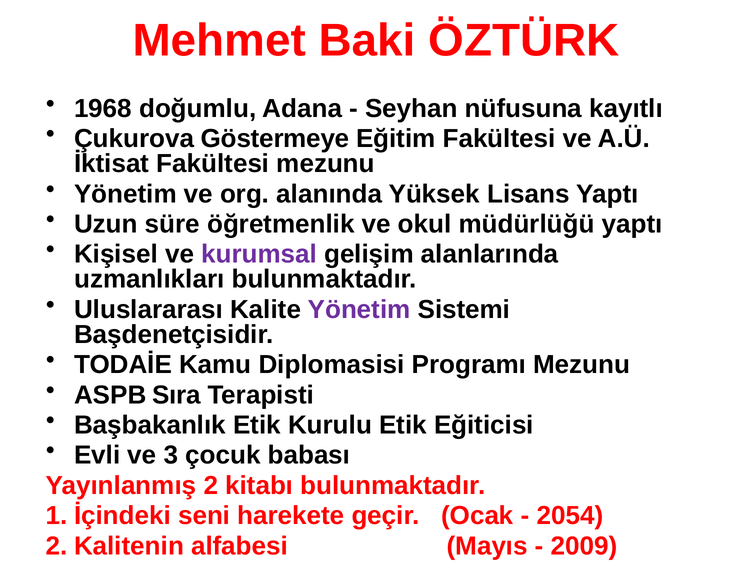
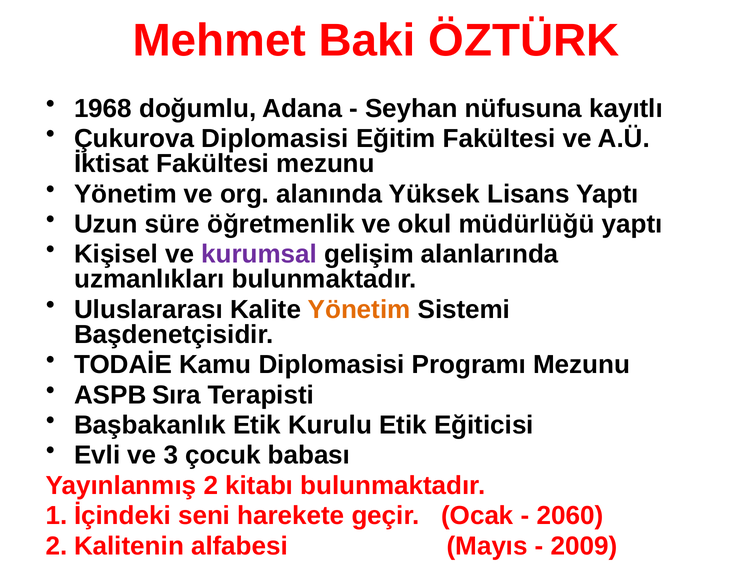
Çukurova Göstermeye: Göstermeye -> Diplomasisi
Yönetim at (359, 310) colour: purple -> orange
2054: 2054 -> 2060
